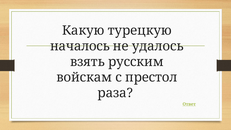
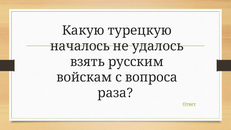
престол: престол -> вопроса
